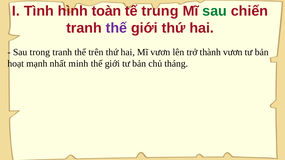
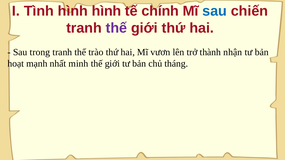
hình toàn: toàn -> hình
trung: trung -> chính
sau at (215, 11) colour: green -> blue
trên: trên -> trào
thành vươn: vươn -> nhận
